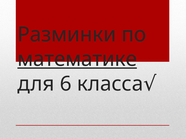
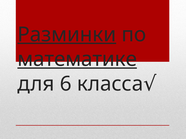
Разминки underline: none -> present
